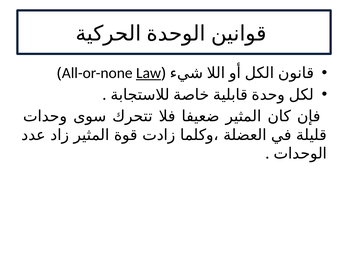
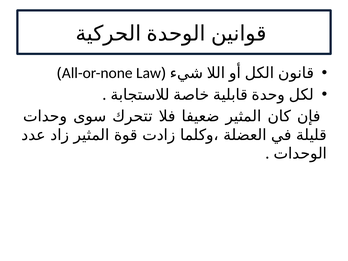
Law underline: present -> none
